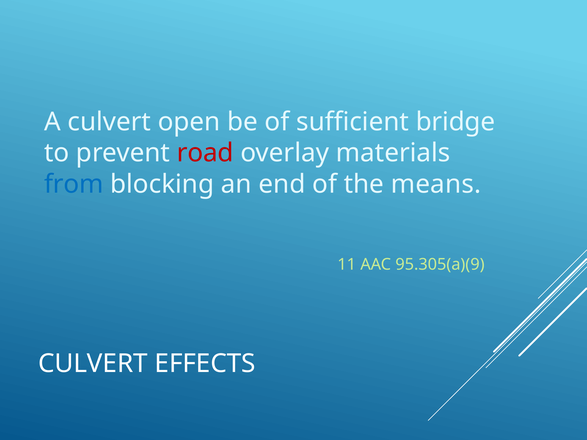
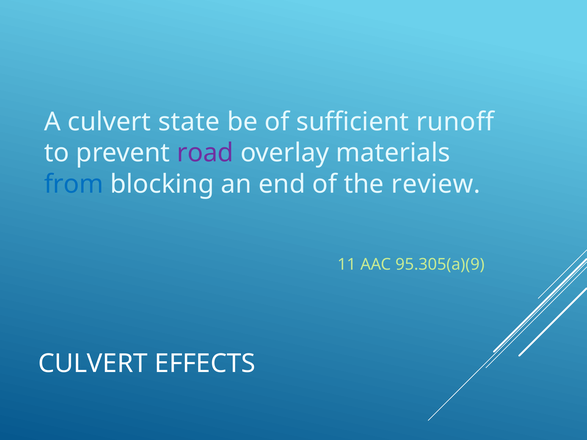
open: open -> state
bridge: bridge -> runoff
road colour: red -> purple
means: means -> review
